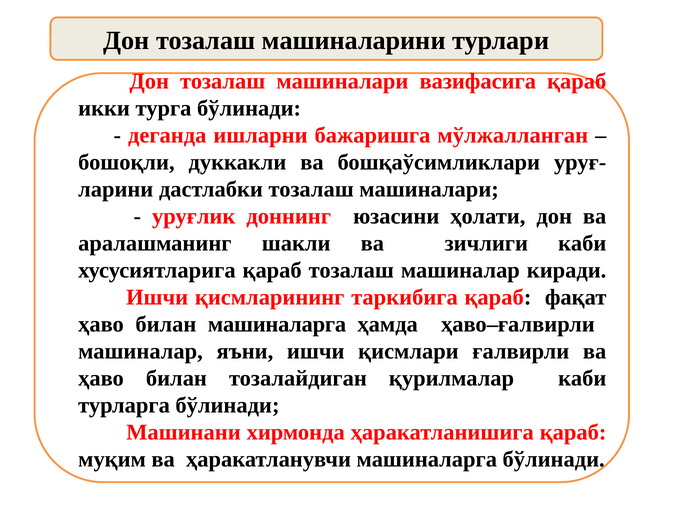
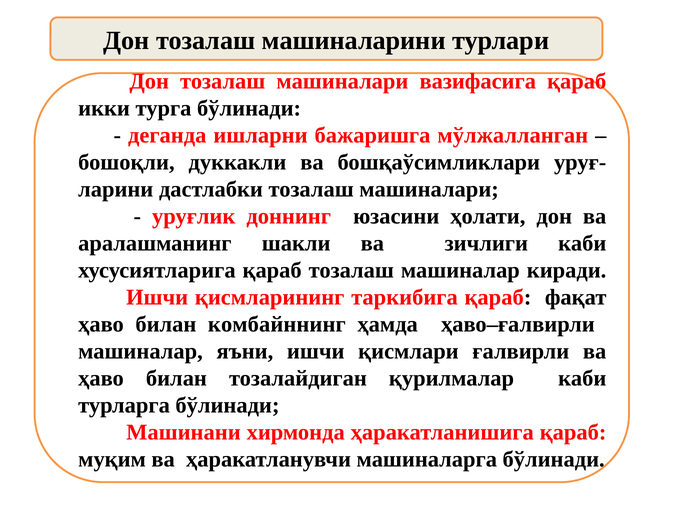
билан машиналарга: машиналарга -> комбайннинг
